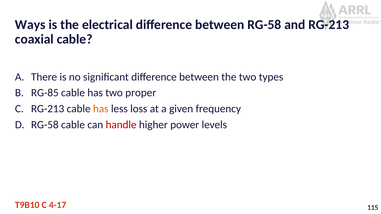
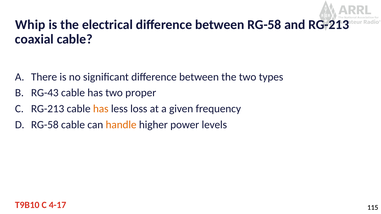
Ways: Ways -> Whip
RG-85: RG-85 -> RG-43
handle colour: red -> orange
